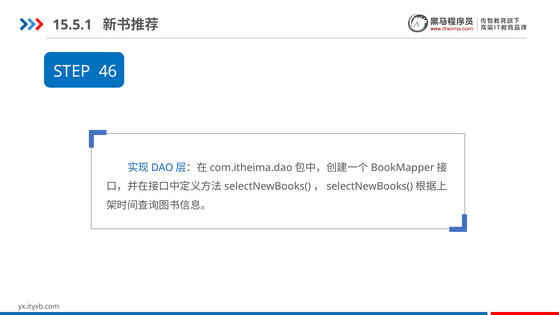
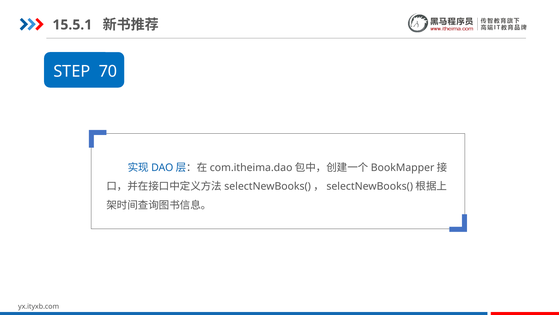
46: 46 -> 70
